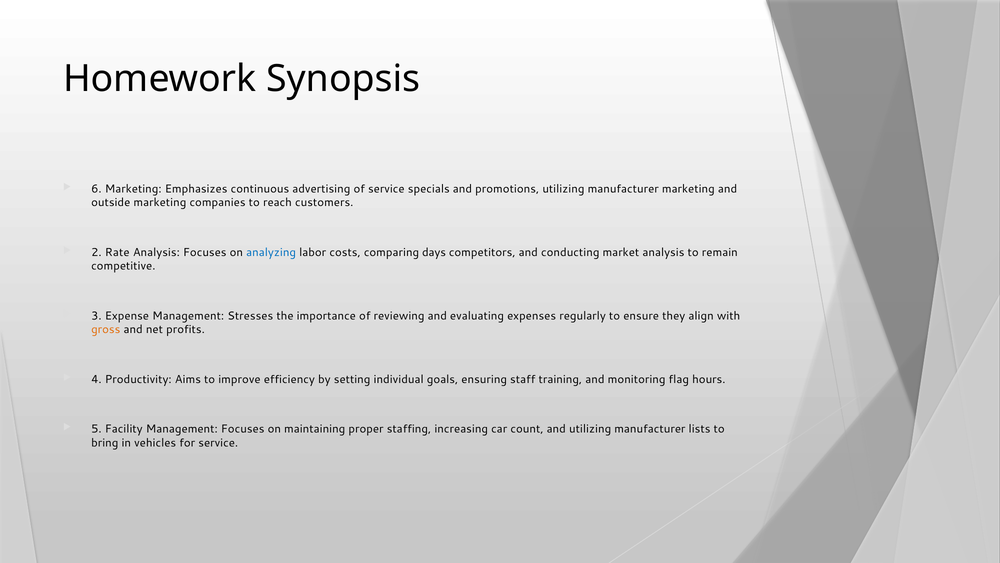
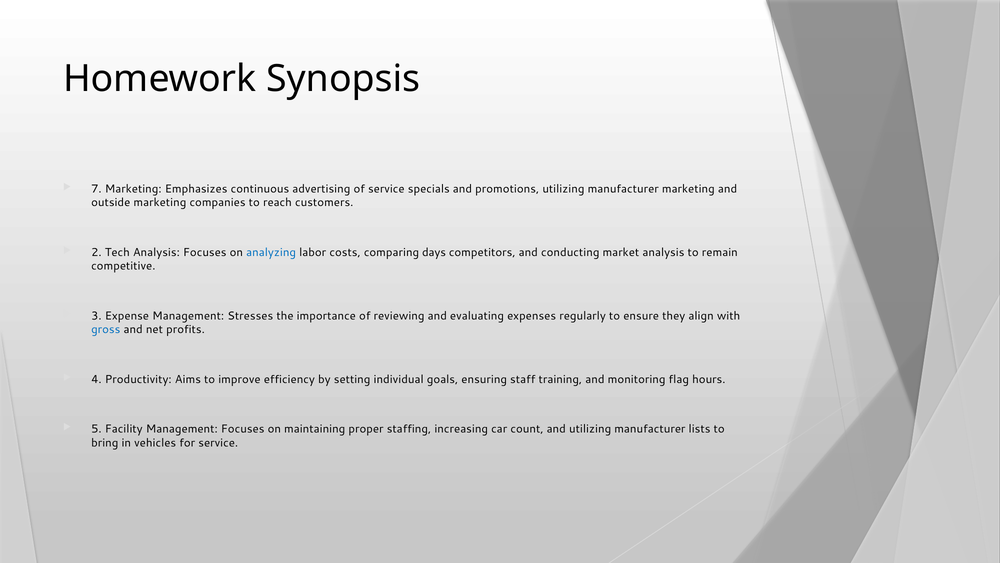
6: 6 -> 7
Rate: Rate -> Tech
gross colour: orange -> blue
